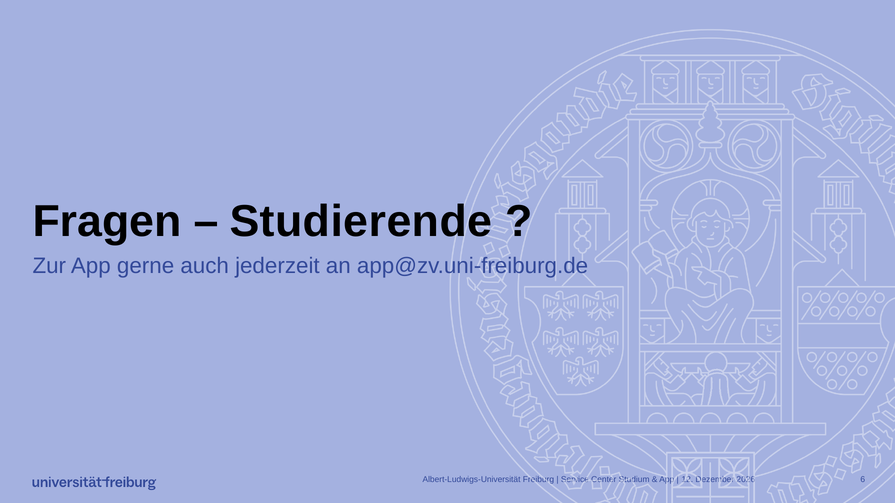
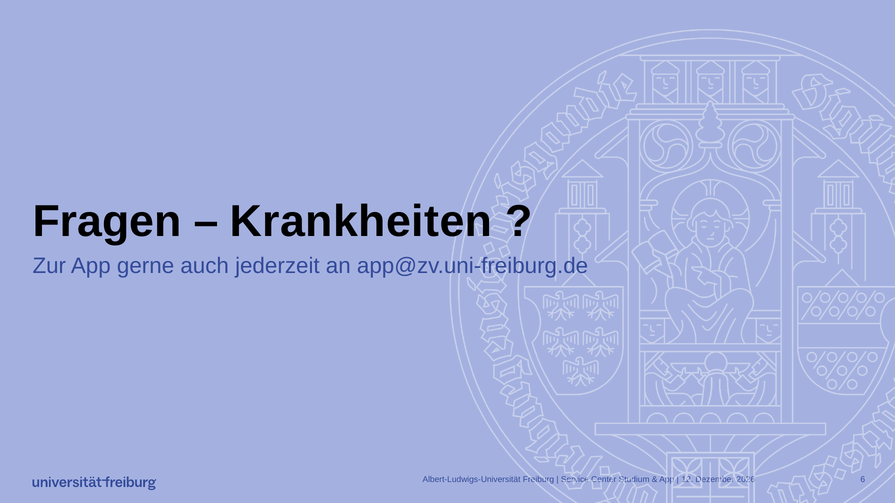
Studierende: Studierende -> Krankheiten
